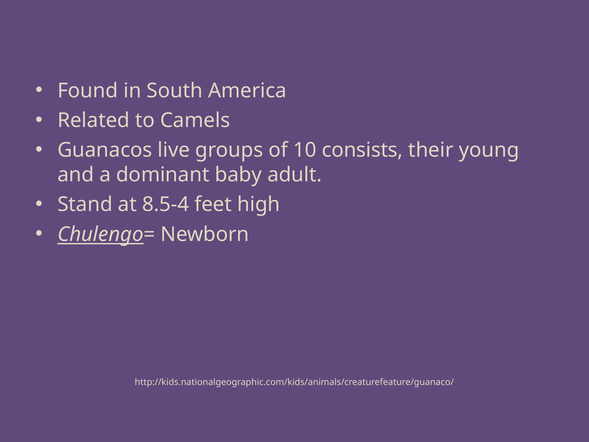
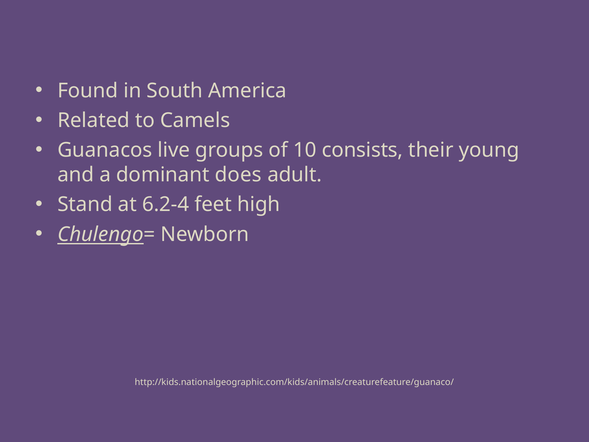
baby: baby -> does
8.5-4: 8.5-4 -> 6.2-4
